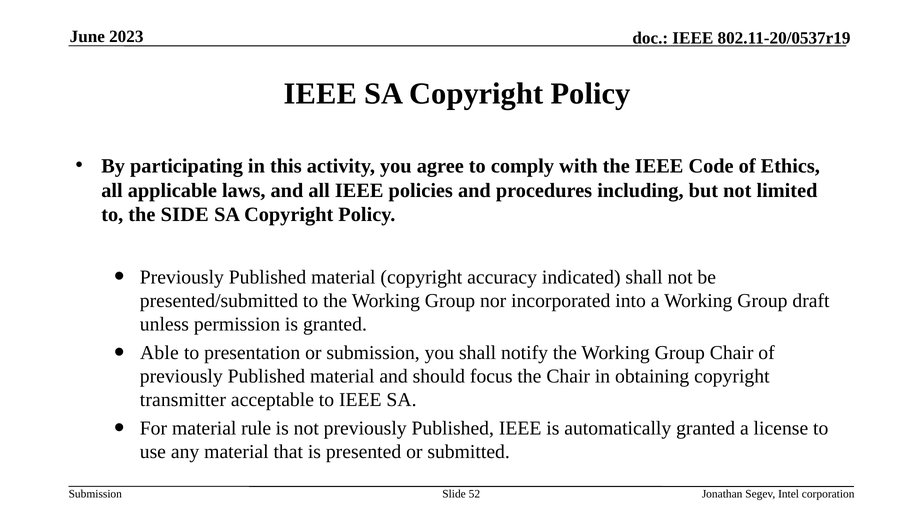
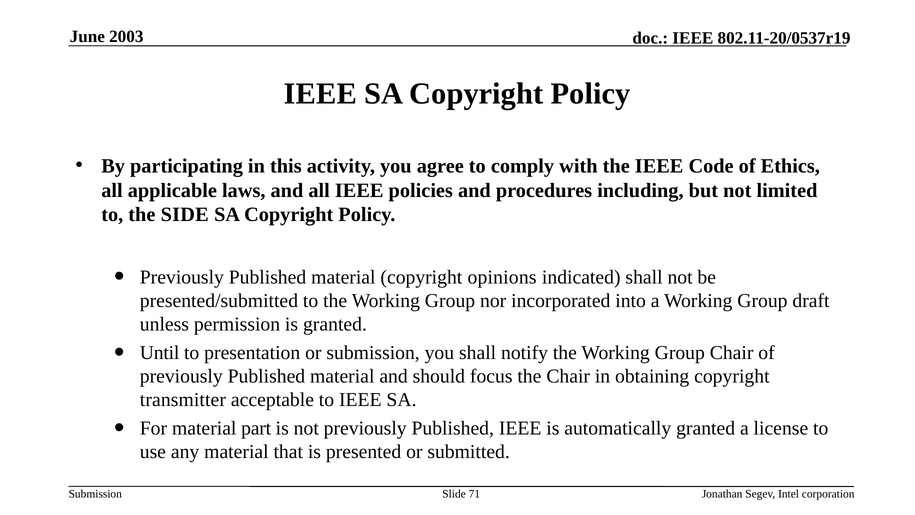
2023: 2023 -> 2003
accuracy: accuracy -> opinions
Able: Able -> Until
rule: rule -> part
52: 52 -> 71
